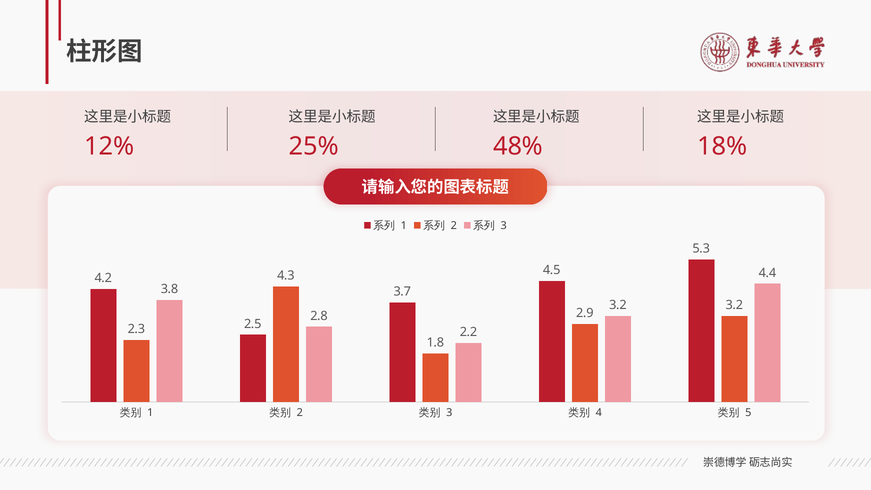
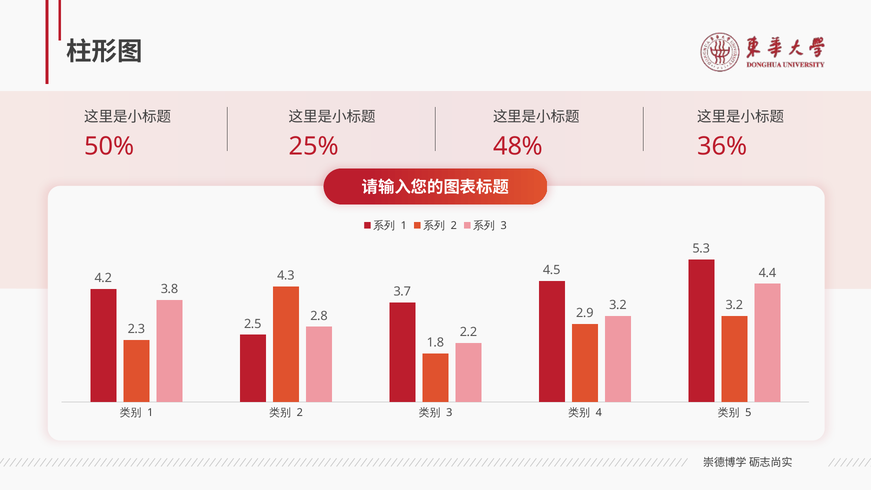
12%: 12% -> 50%
18%: 18% -> 36%
